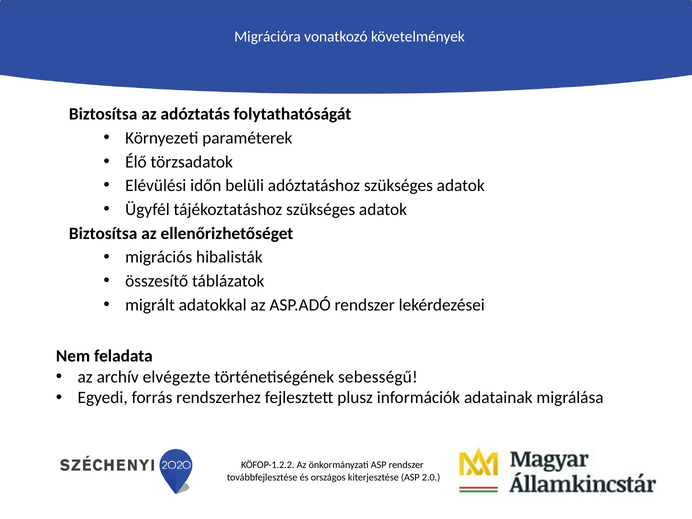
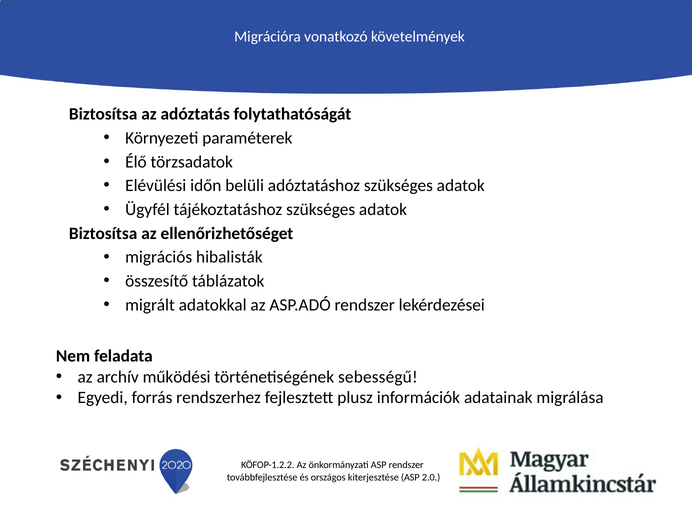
elvégezte: elvégezte -> működési
